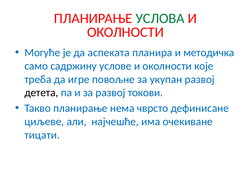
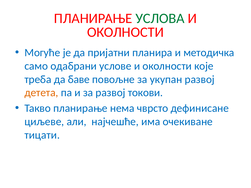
аспеката: аспеката -> пријатни
садржину: садржину -> одабрани
игре: игре -> баве
детета colour: black -> orange
